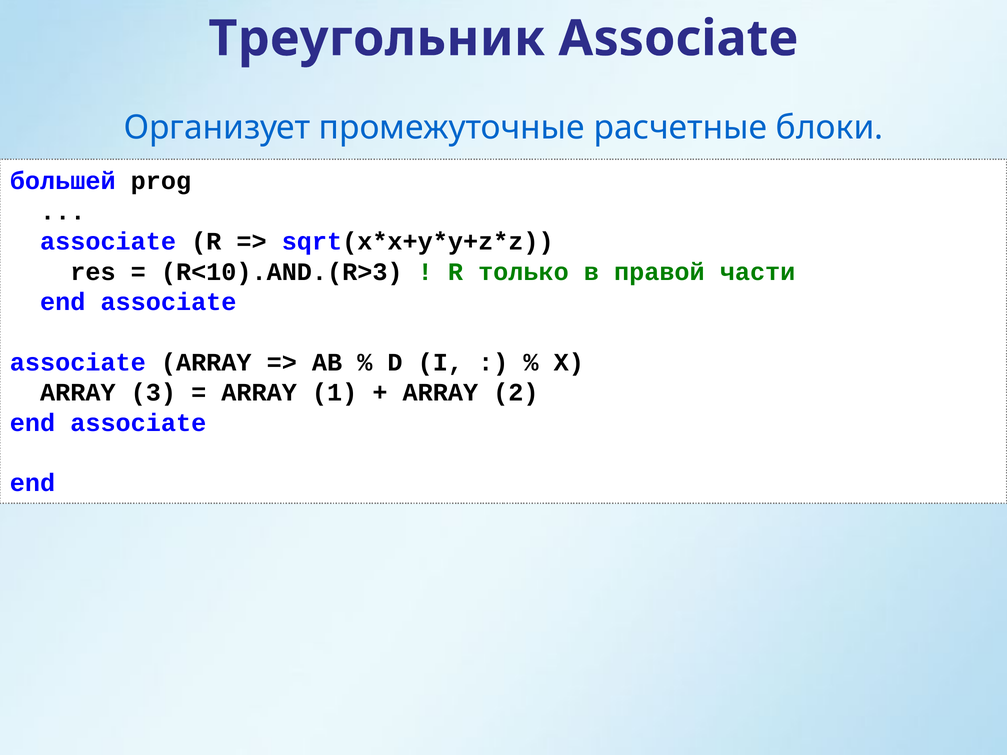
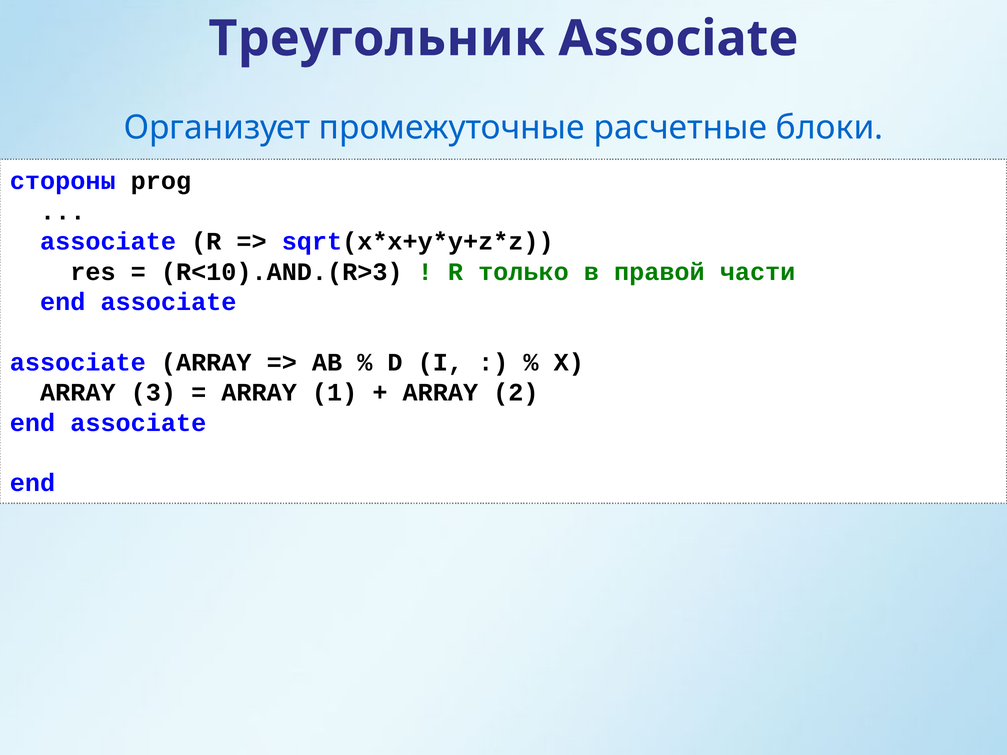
большей: большей -> стороны
